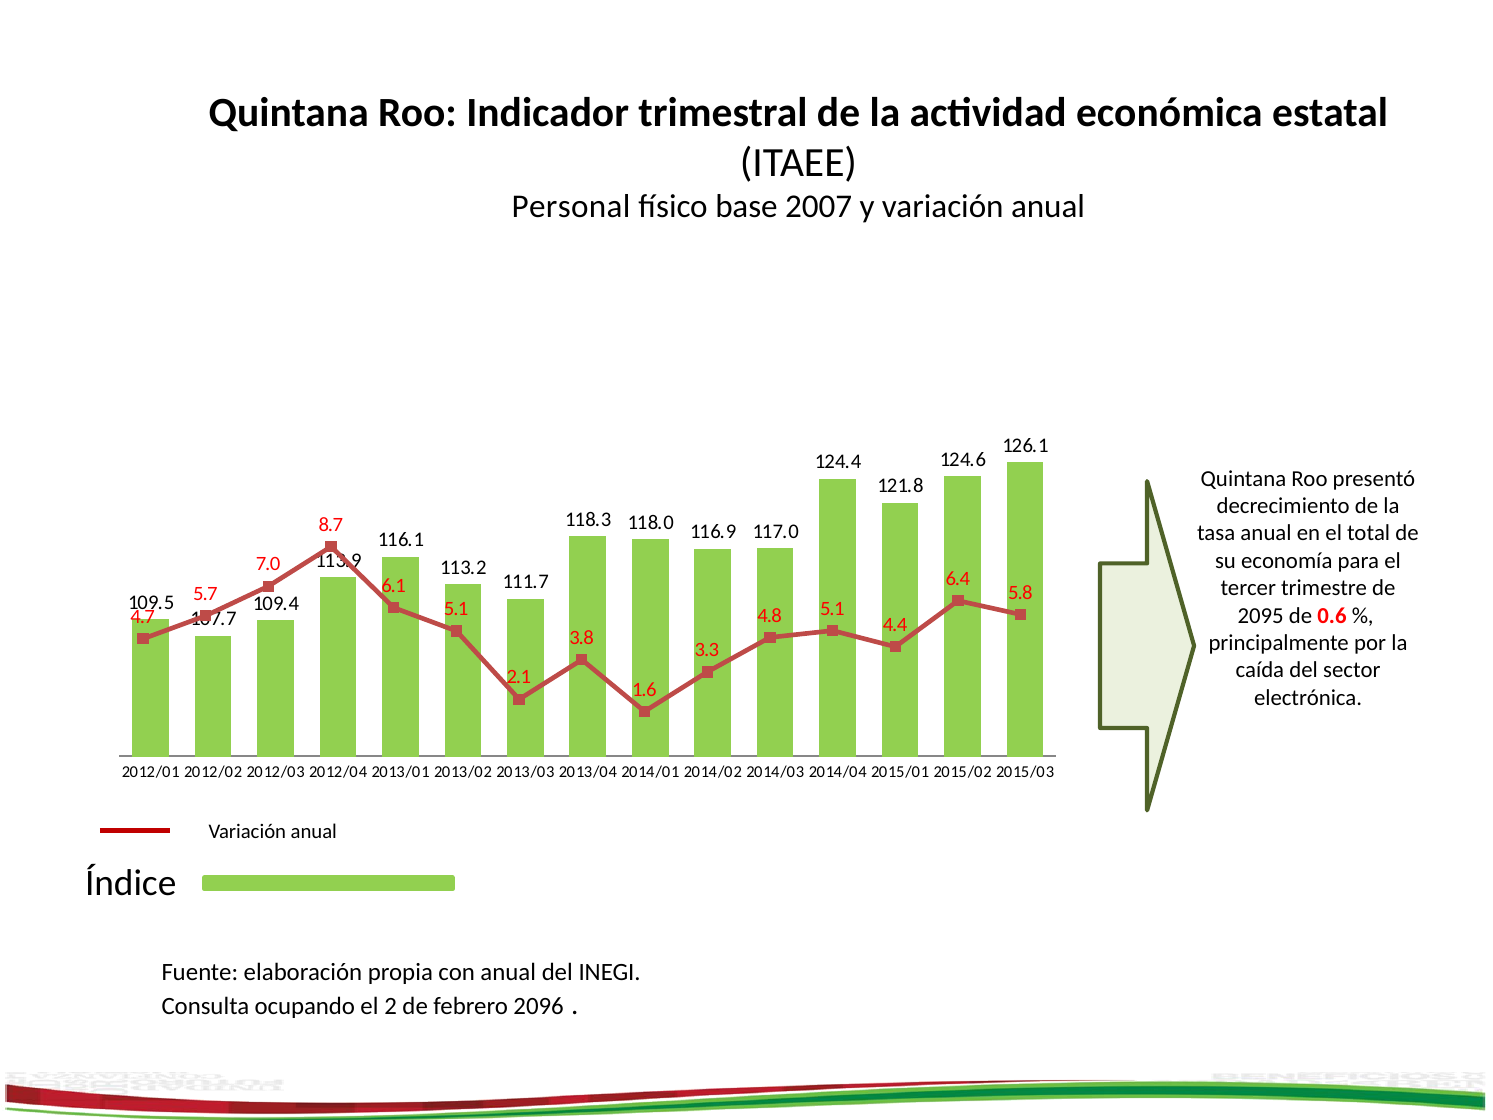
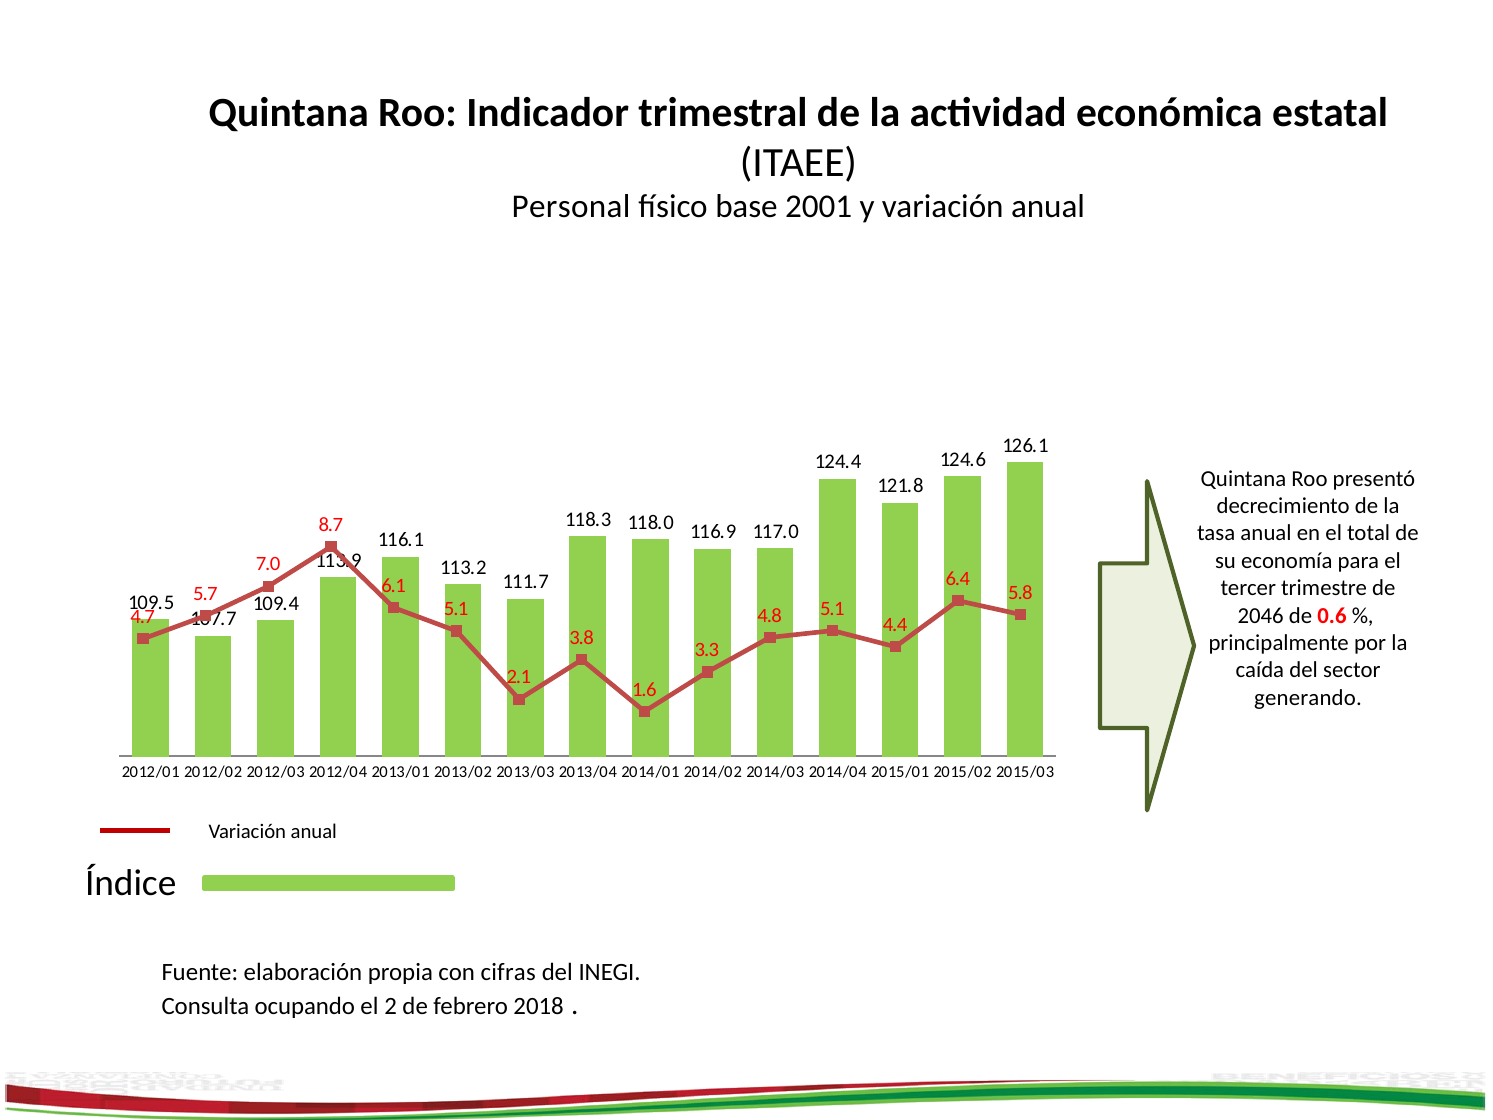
2007: 2007 -> 2001
2095: 2095 -> 2046
electrónica: electrónica -> generando
con anual: anual -> cifras
2096: 2096 -> 2018
